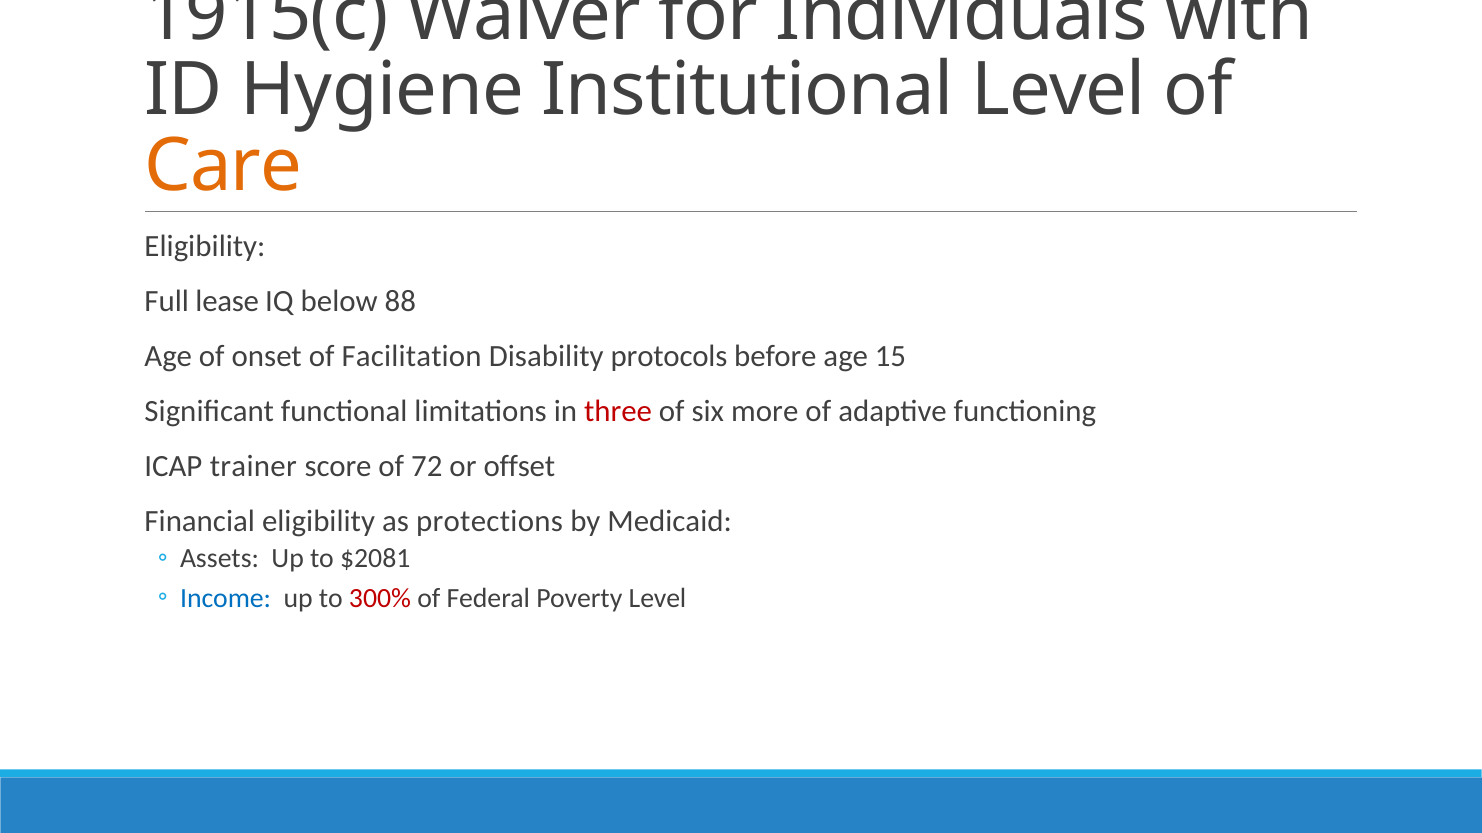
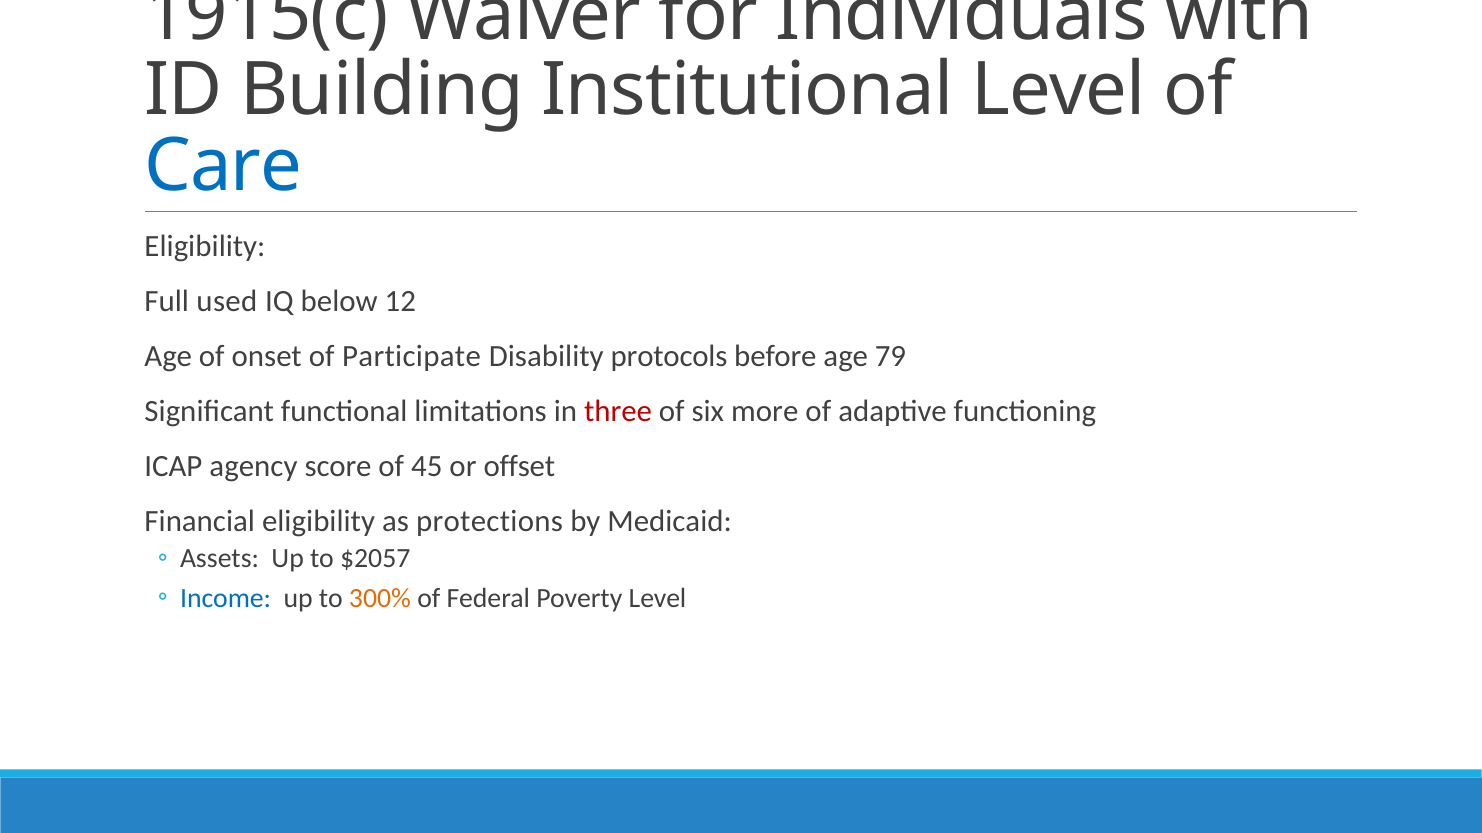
Hygiene: Hygiene -> Building
Care colour: orange -> blue
lease: lease -> used
88: 88 -> 12
Facilitation: Facilitation -> Participate
15: 15 -> 79
trainer: trainer -> agency
72: 72 -> 45
$2081: $2081 -> $2057
300% colour: red -> orange
